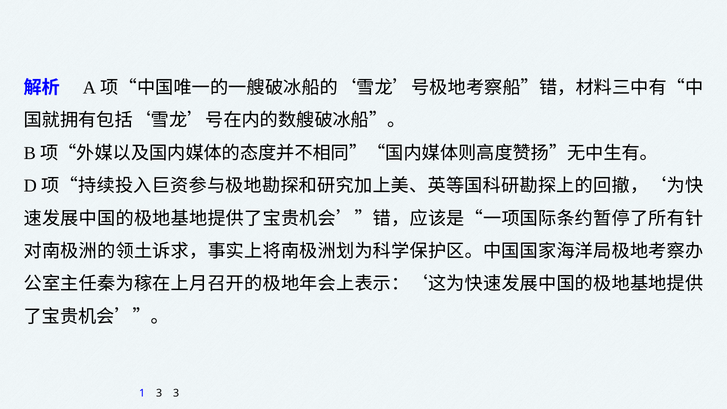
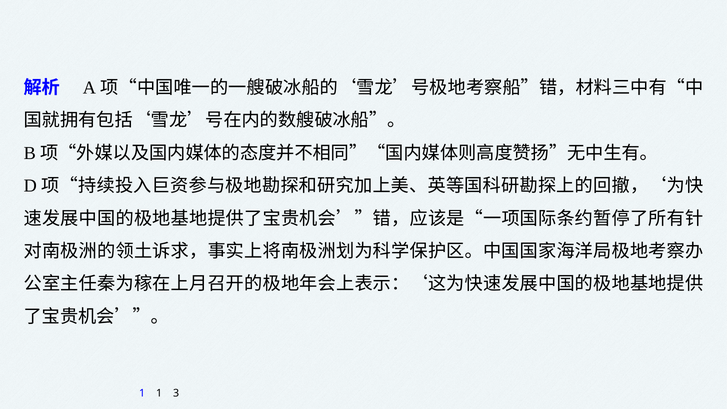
1 3: 3 -> 1
